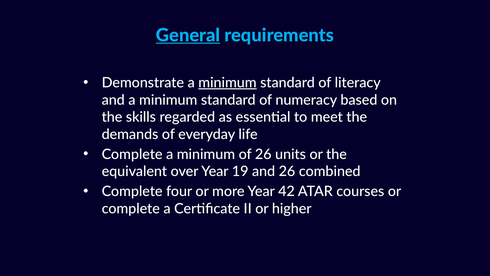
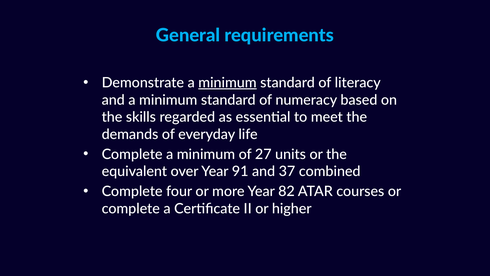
General underline: present -> none
of 26: 26 -> 27
19: 19 -> 91
and 26: 26 -> 37
42: 42 -> 82
